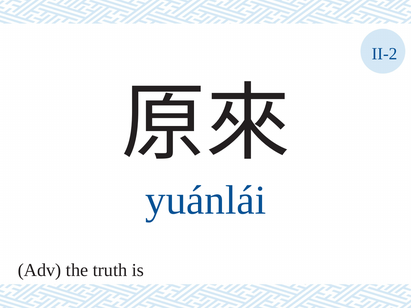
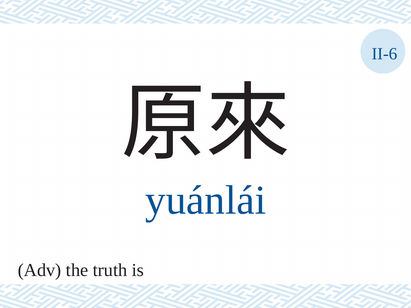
II-2: II-2 -> II-6
